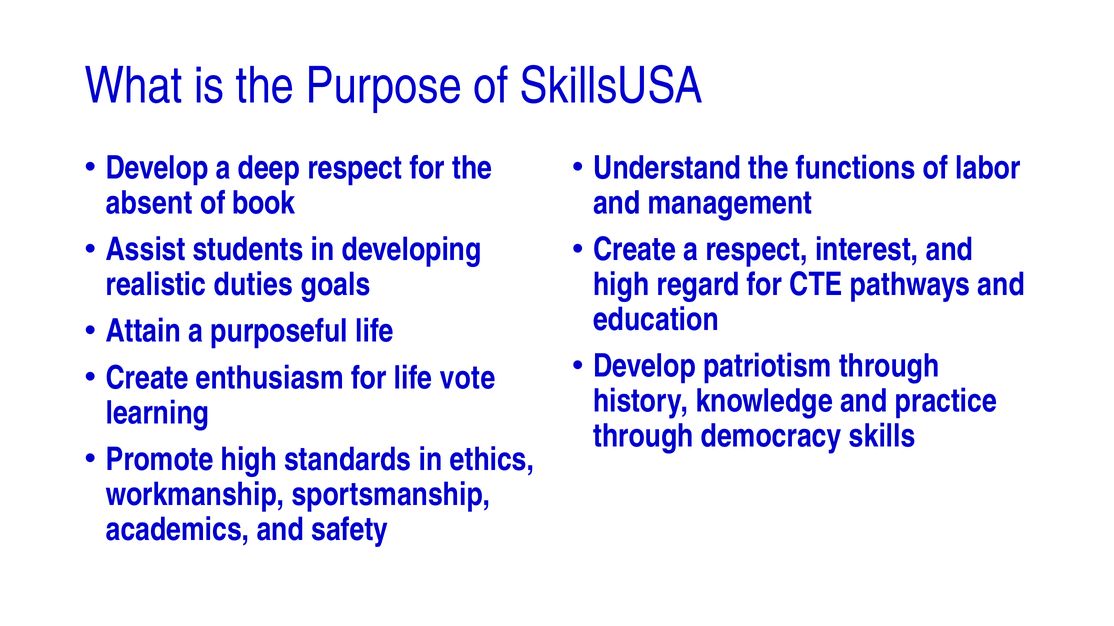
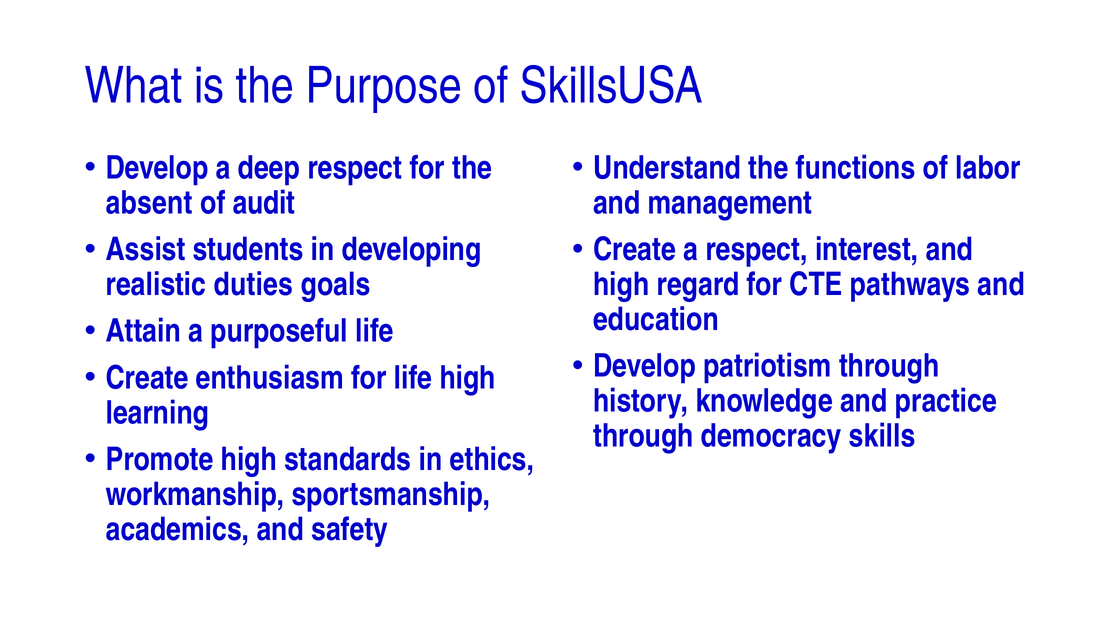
book: book -> audit
life vote: vote -> high
